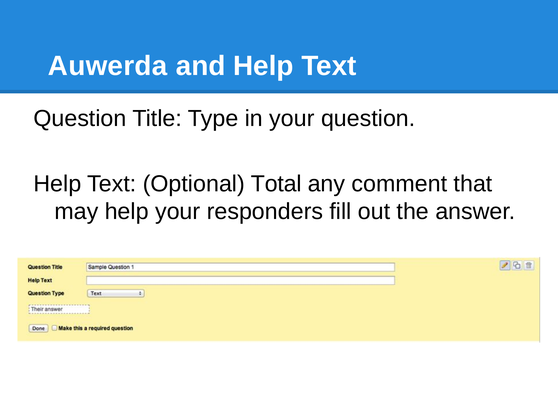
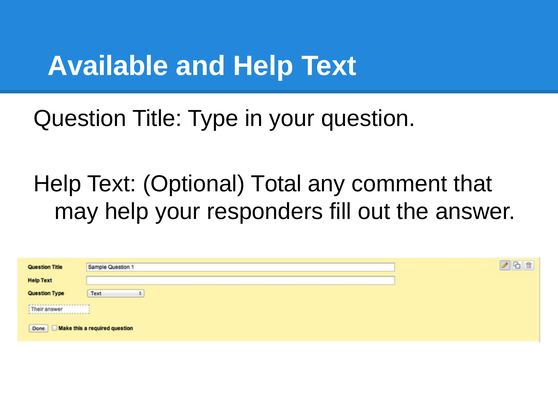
Auwerda: Auwerda -> Available
